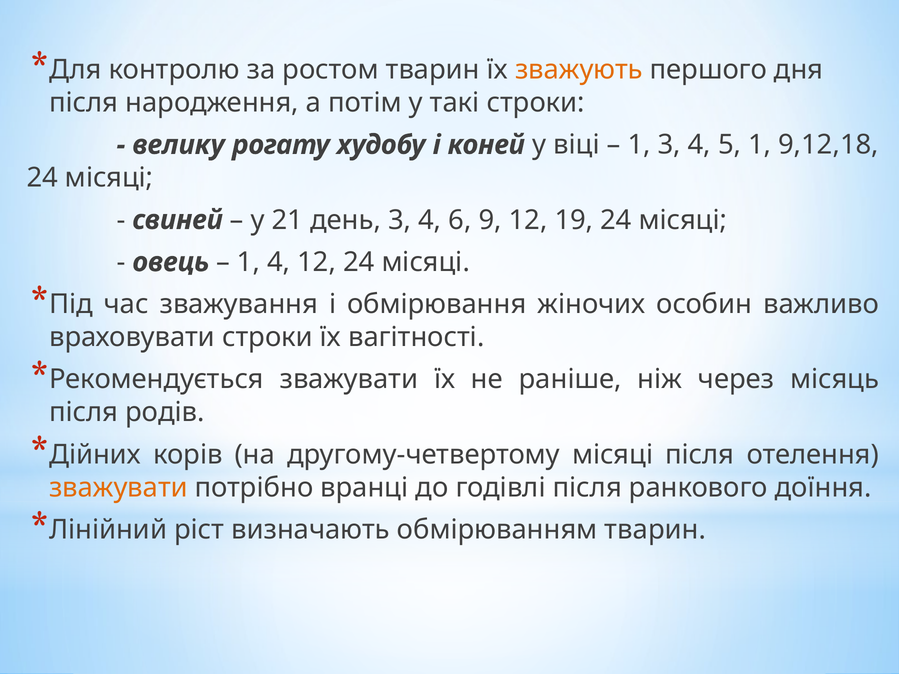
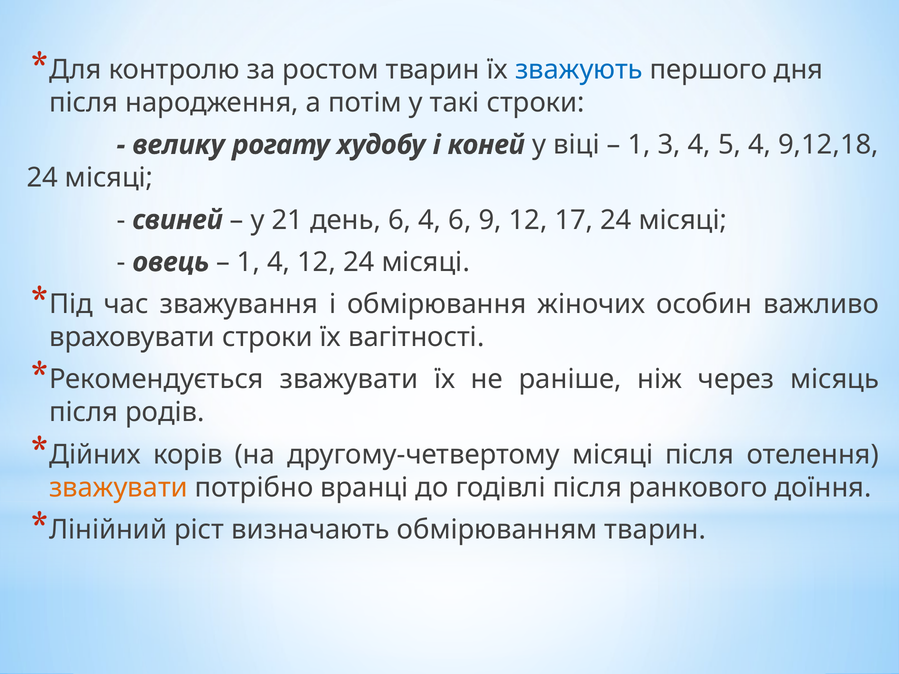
зважують colour: orange -> blue
5 1: 1 -> 4
день 3: 3 -> 6
19: 19 -> 17
